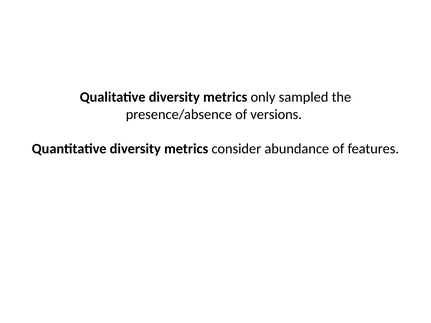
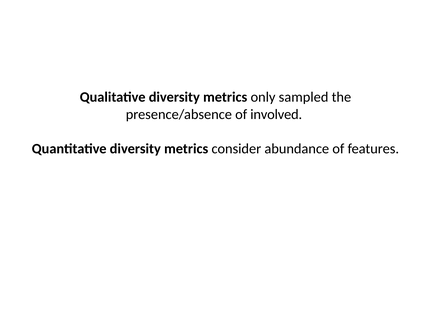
versions: versions -> involved
